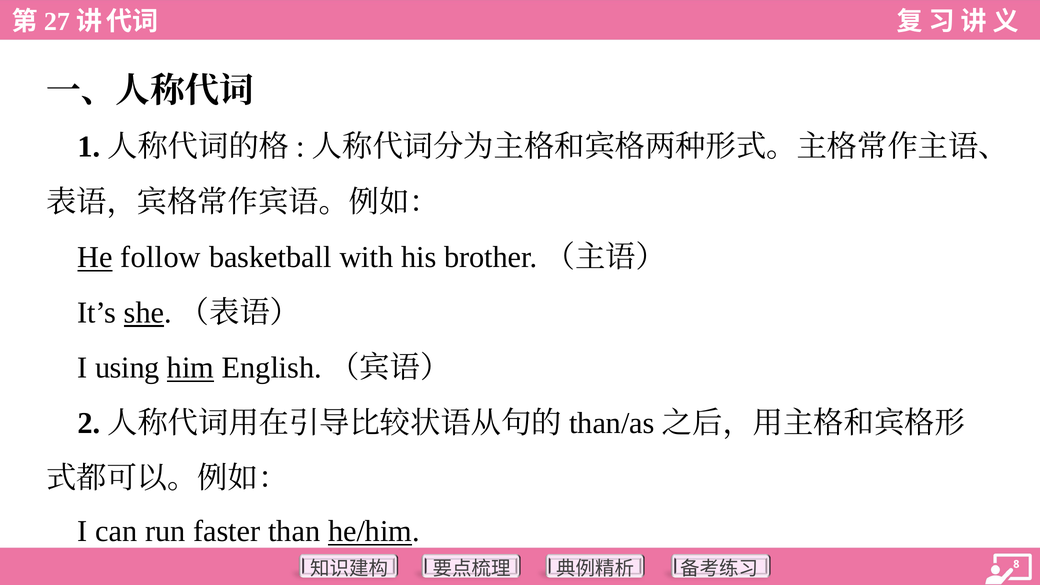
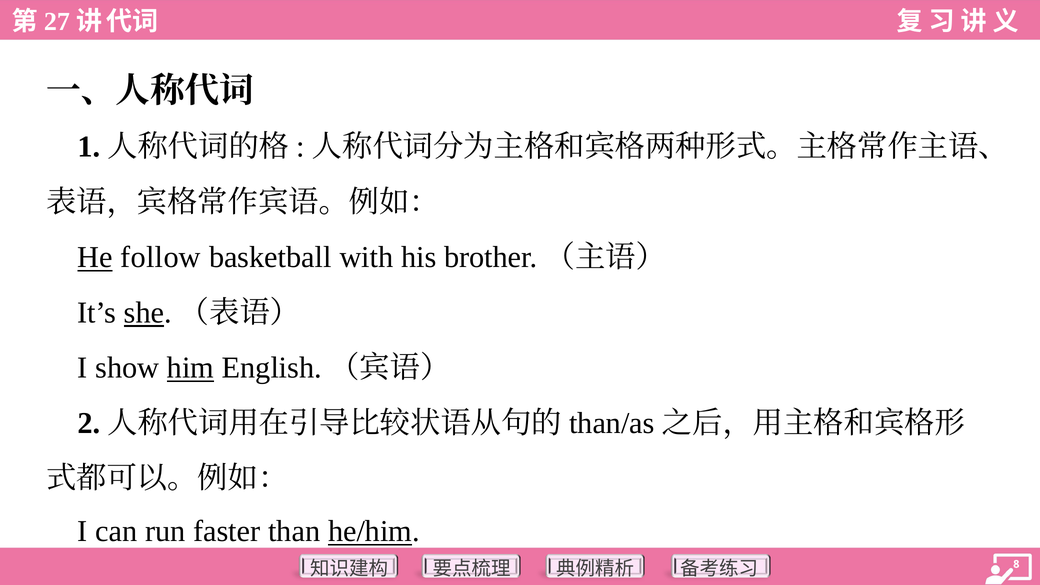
using: using -> show
